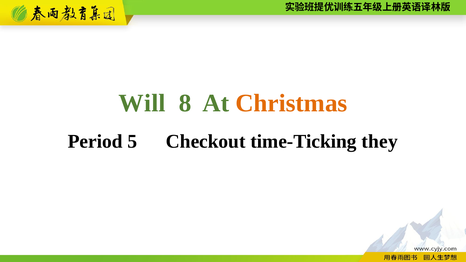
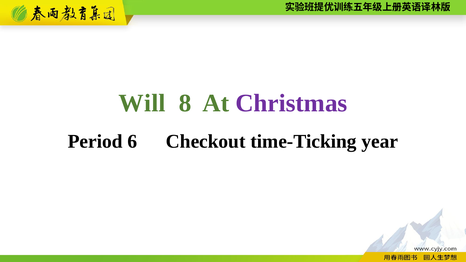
Christmas colour: orange -> purple
5: 5 -> 6
they: they -> year
